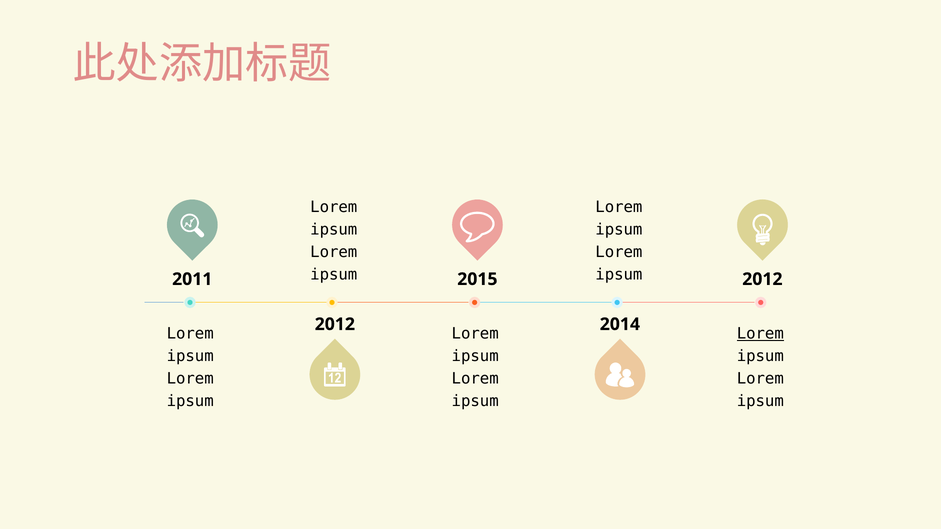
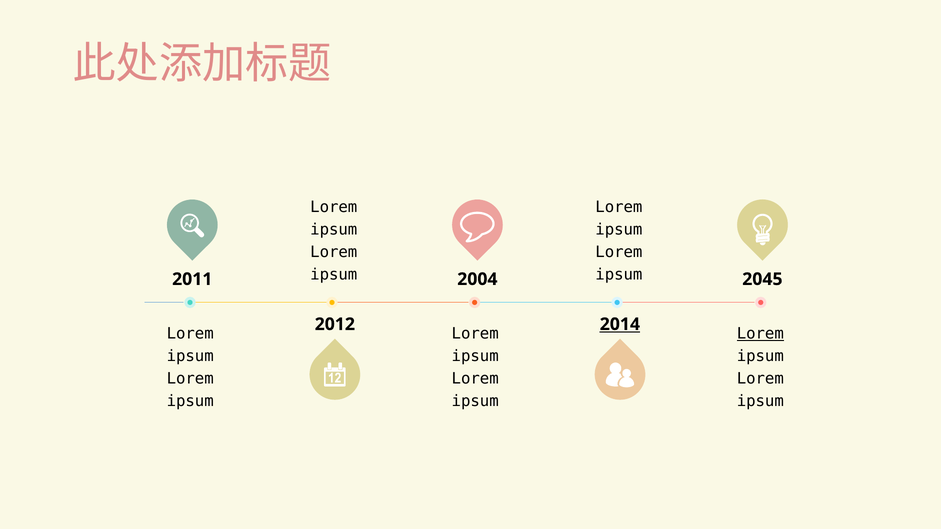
2015: 2015 -> 2004
2012 at (762, 279): 2012 -> 2045
2014 underline: none -> present
